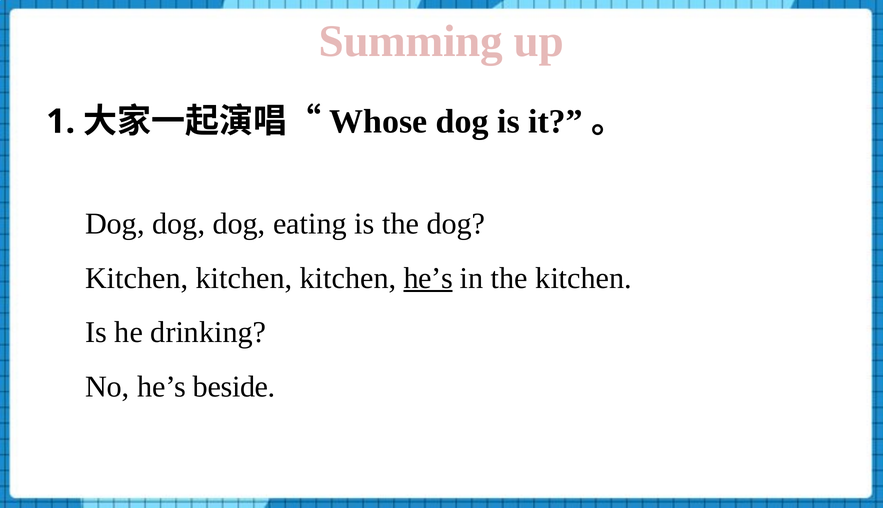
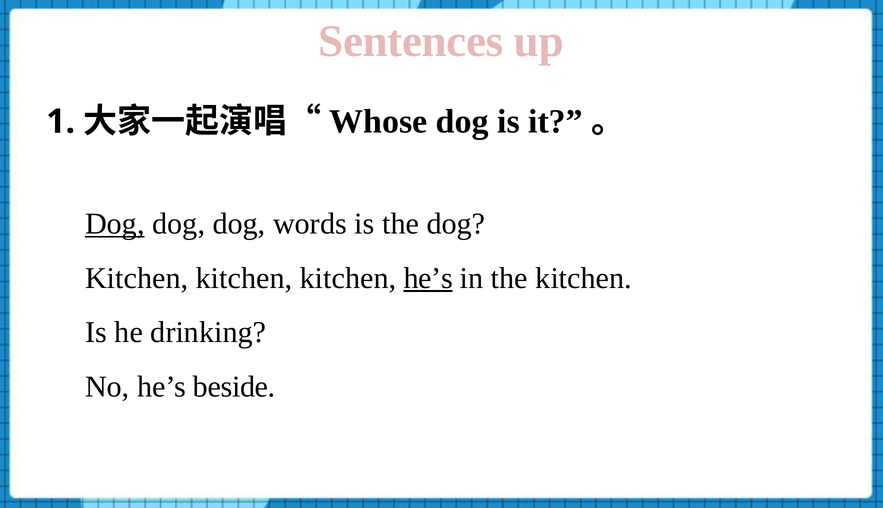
Summing: Summing -> Sentences
Dog at (115, 224) underline: none -> present
eating: eating -> words
